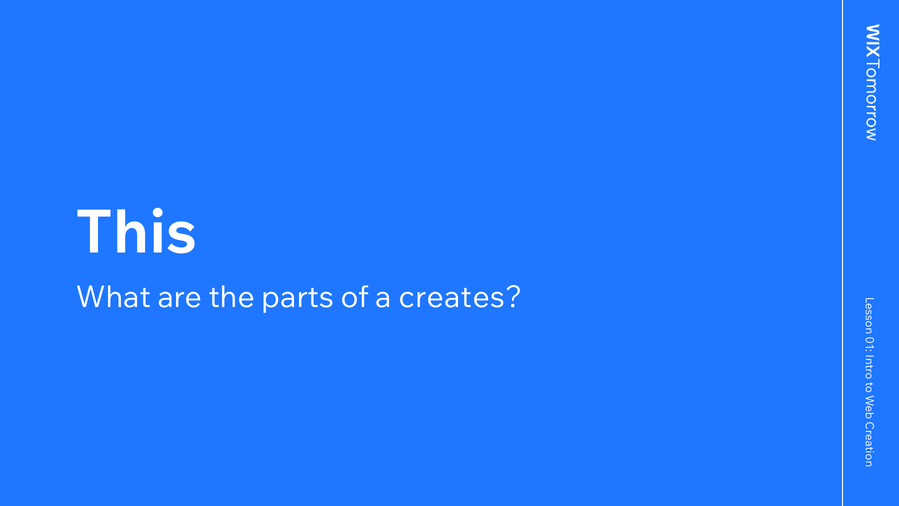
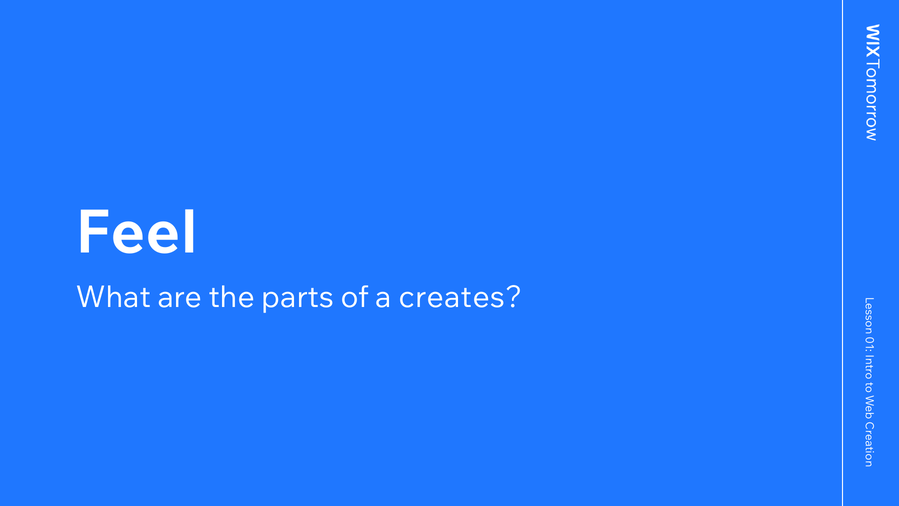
This: This -> Feel
